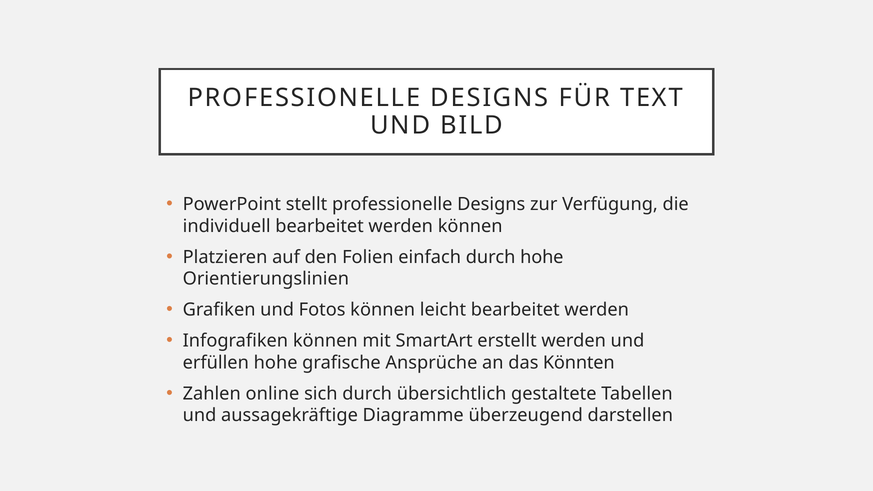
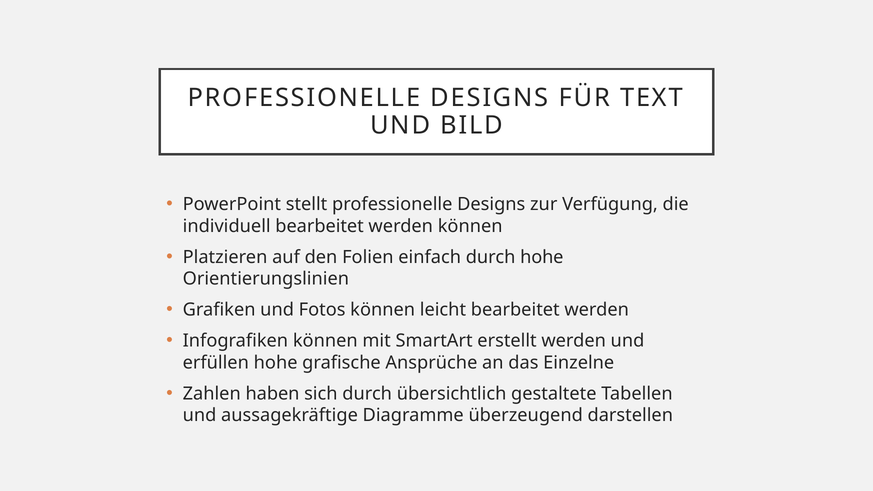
Könnten: Könnten -> Einzelne
online: online -> haben
